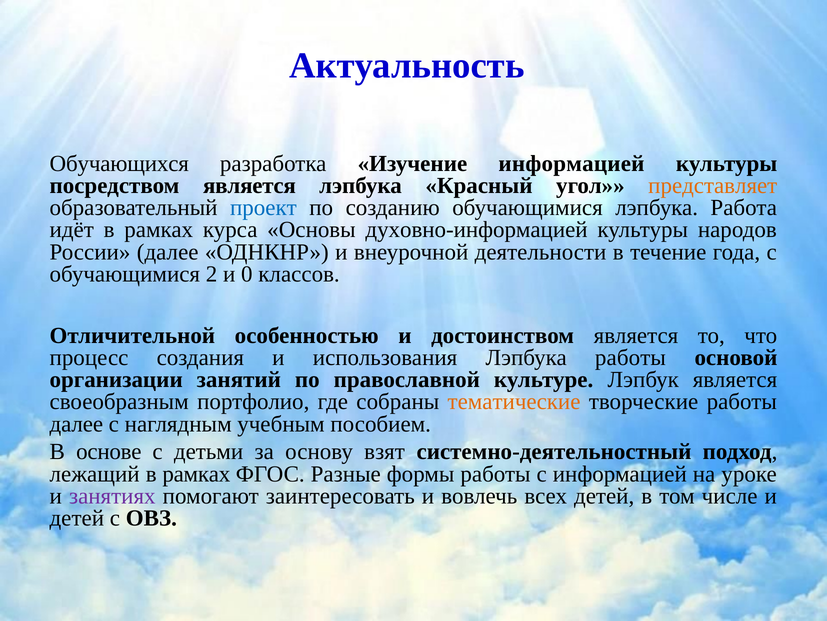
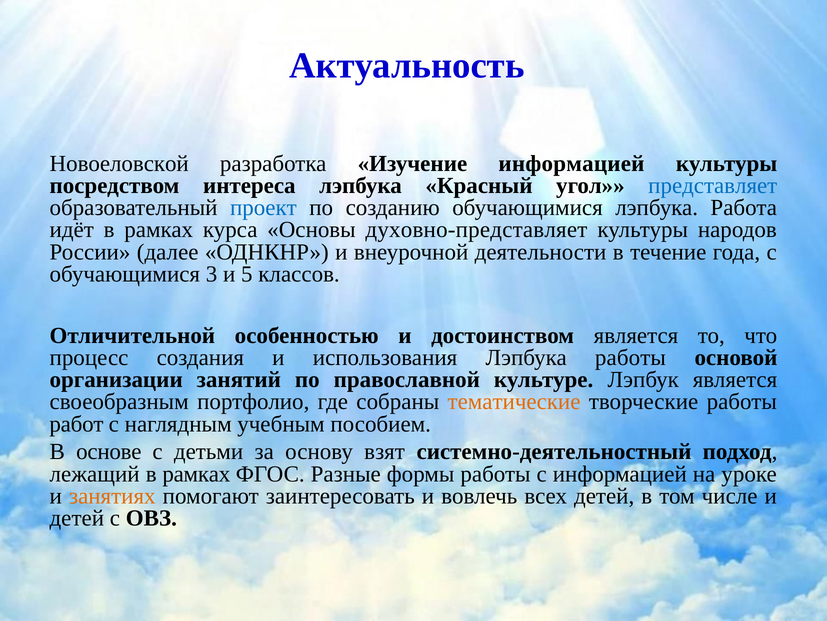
Обучающихся: Обучающихся -> Новоеловской
посредством является: является -> интереса
представляет colour: orange -> blue
духовно-информацией: духовно-информацией -> духовно-представляет
2: 2 -> 3
0: 0 -> 5
далее at (76, 423): далее -> работ
занятиях colour: purple -> orange
